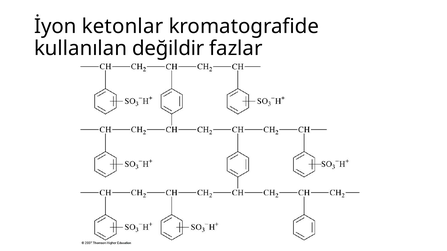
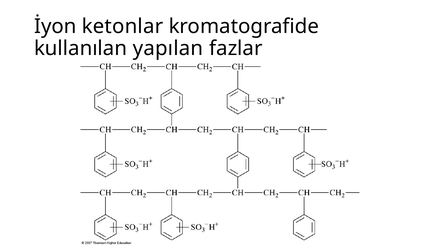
değildir: değildir -> yapılan
